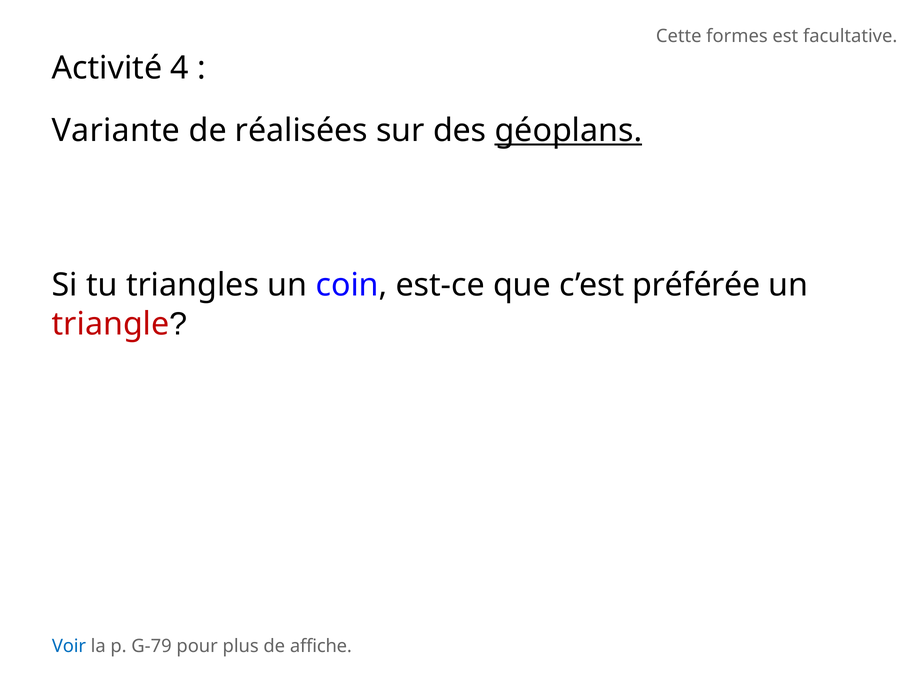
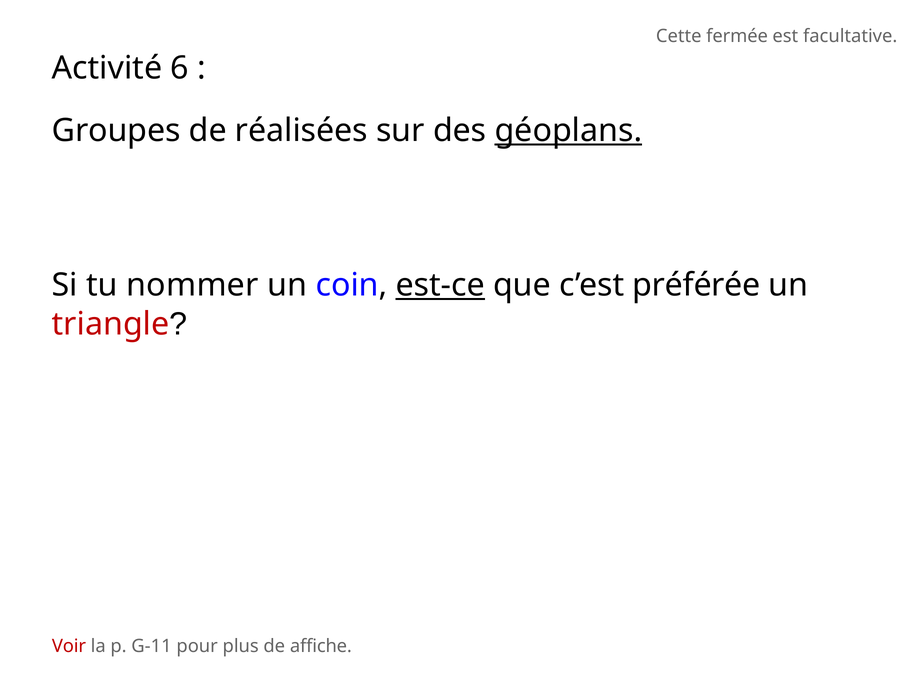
formes: formes -> fermée
4: 4 -> 6
Variante: Variante -> Groupes
triangles: triangles -> nommer
est-ce underline: none -> present
Voir colour: blue -> red
G-79: G-79 -> G-11
